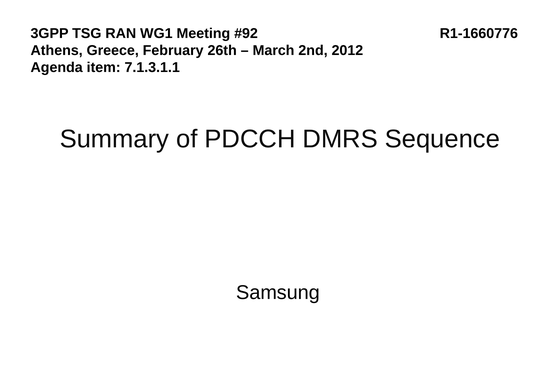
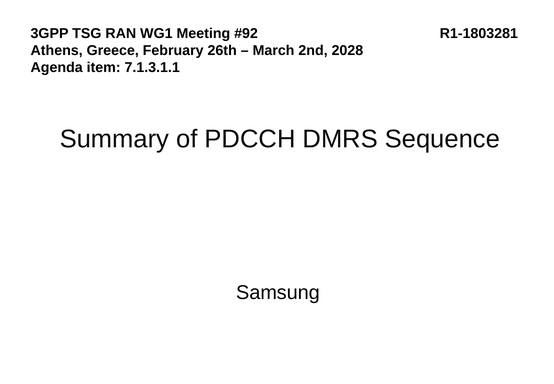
R1-1660776: R1-1660776 -> R1-1803281
2012: 2012 -> 2028
